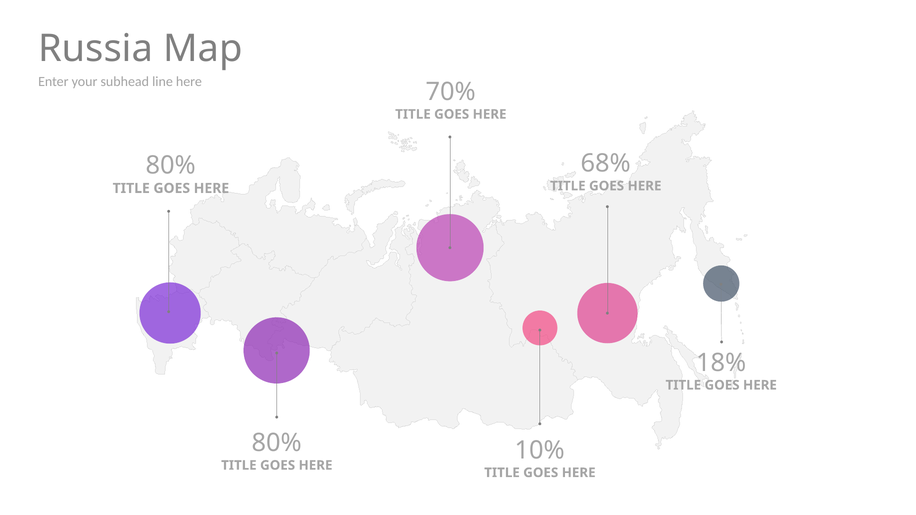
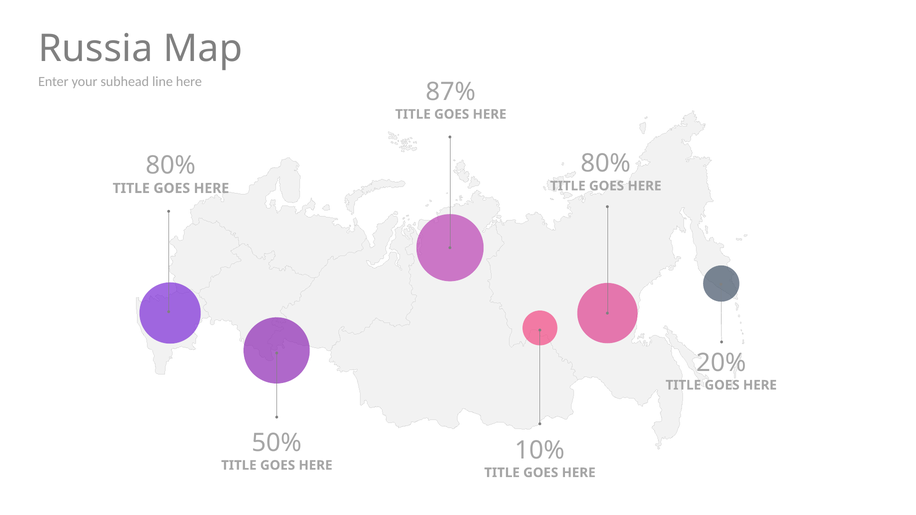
70%: 70% -> 87%
68% at (606, 164): 68% -> 80%
18%: 18% -> 20%
80% at (277, 443): 80% -> 50%
